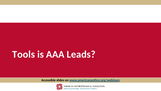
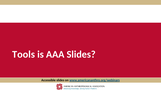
AAA Leads: Leads -> Slides
